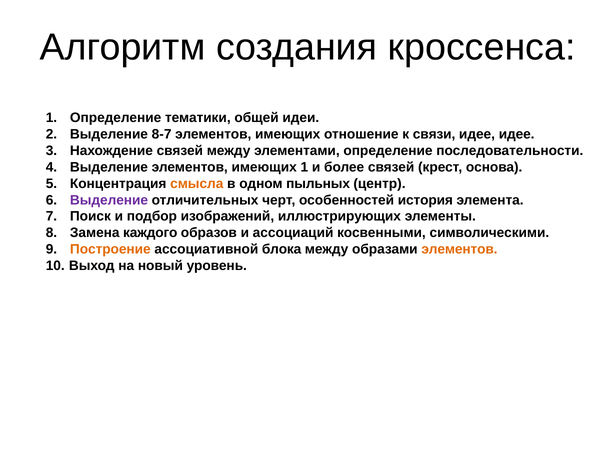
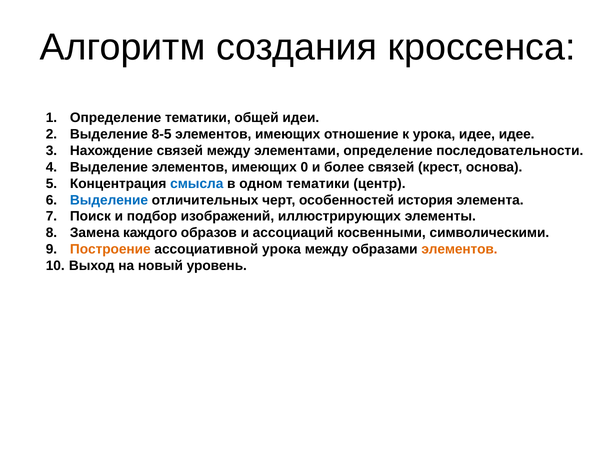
8-7: 8-7 -> 8-5
к связи: связи -> урока
имеющих 1: 1 -> 0
смысла colour: orange -> blue
одном пыльных: пыльных -> тематики
Выделение at (109, 200) colour: purple -> blue
ассоциативной блока: блока -> урока
